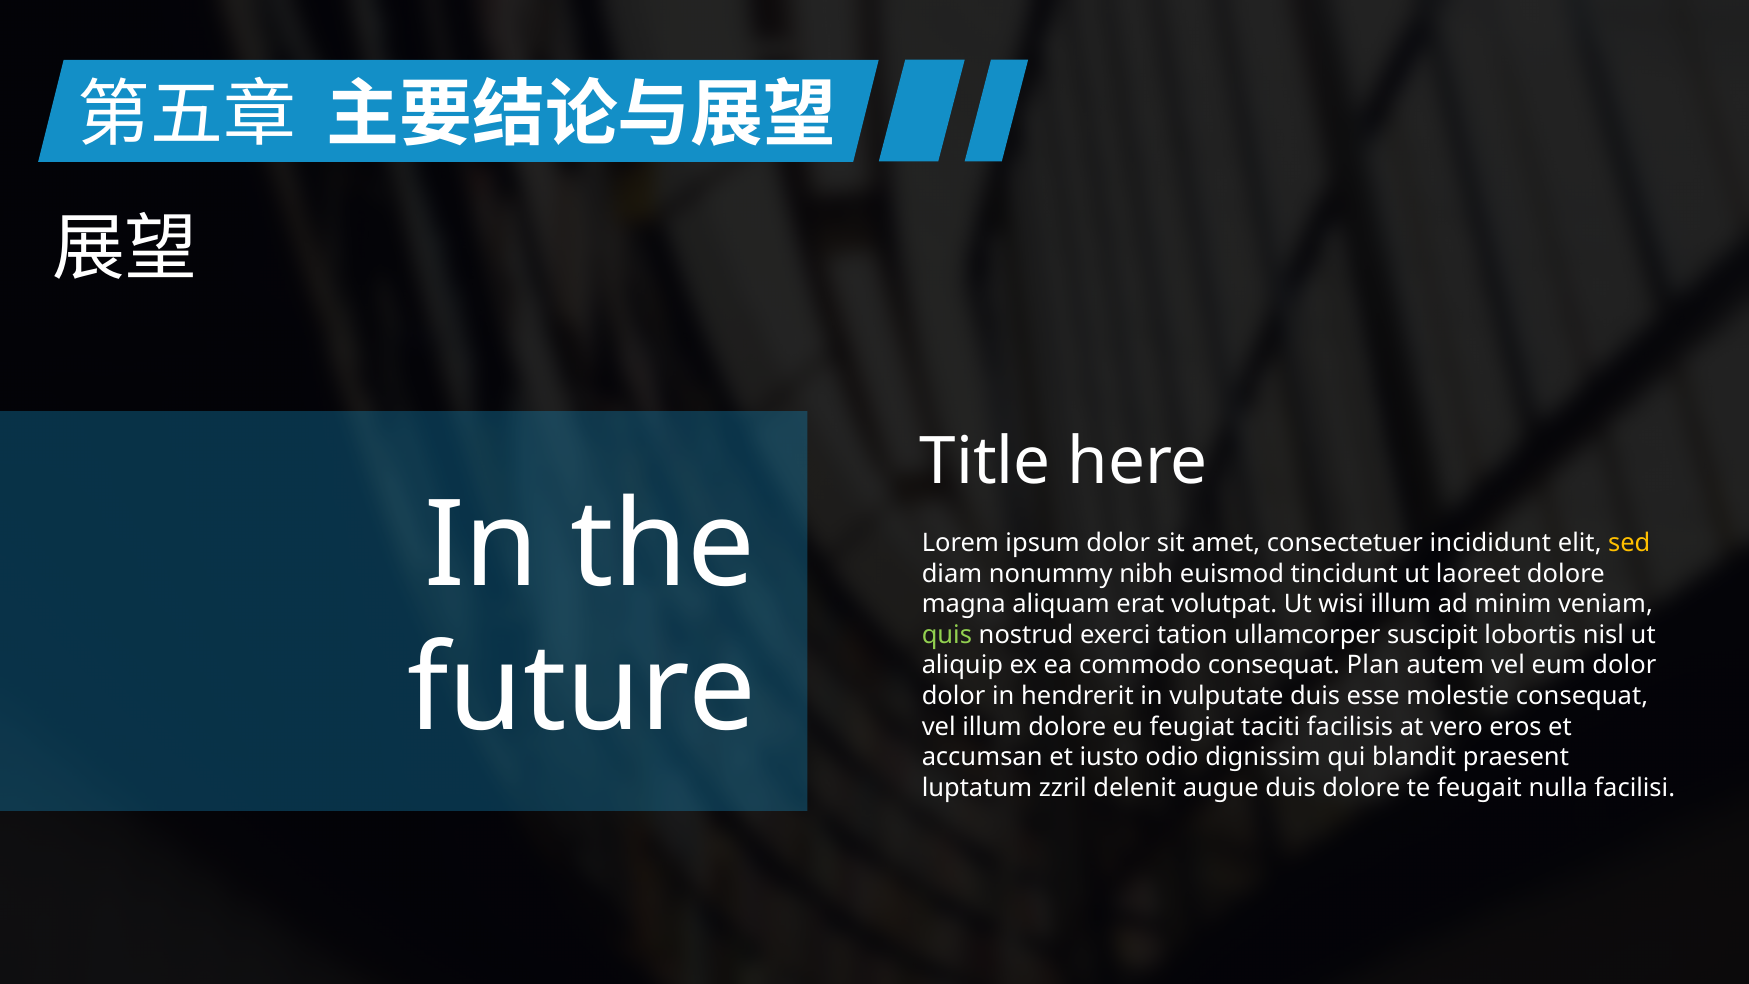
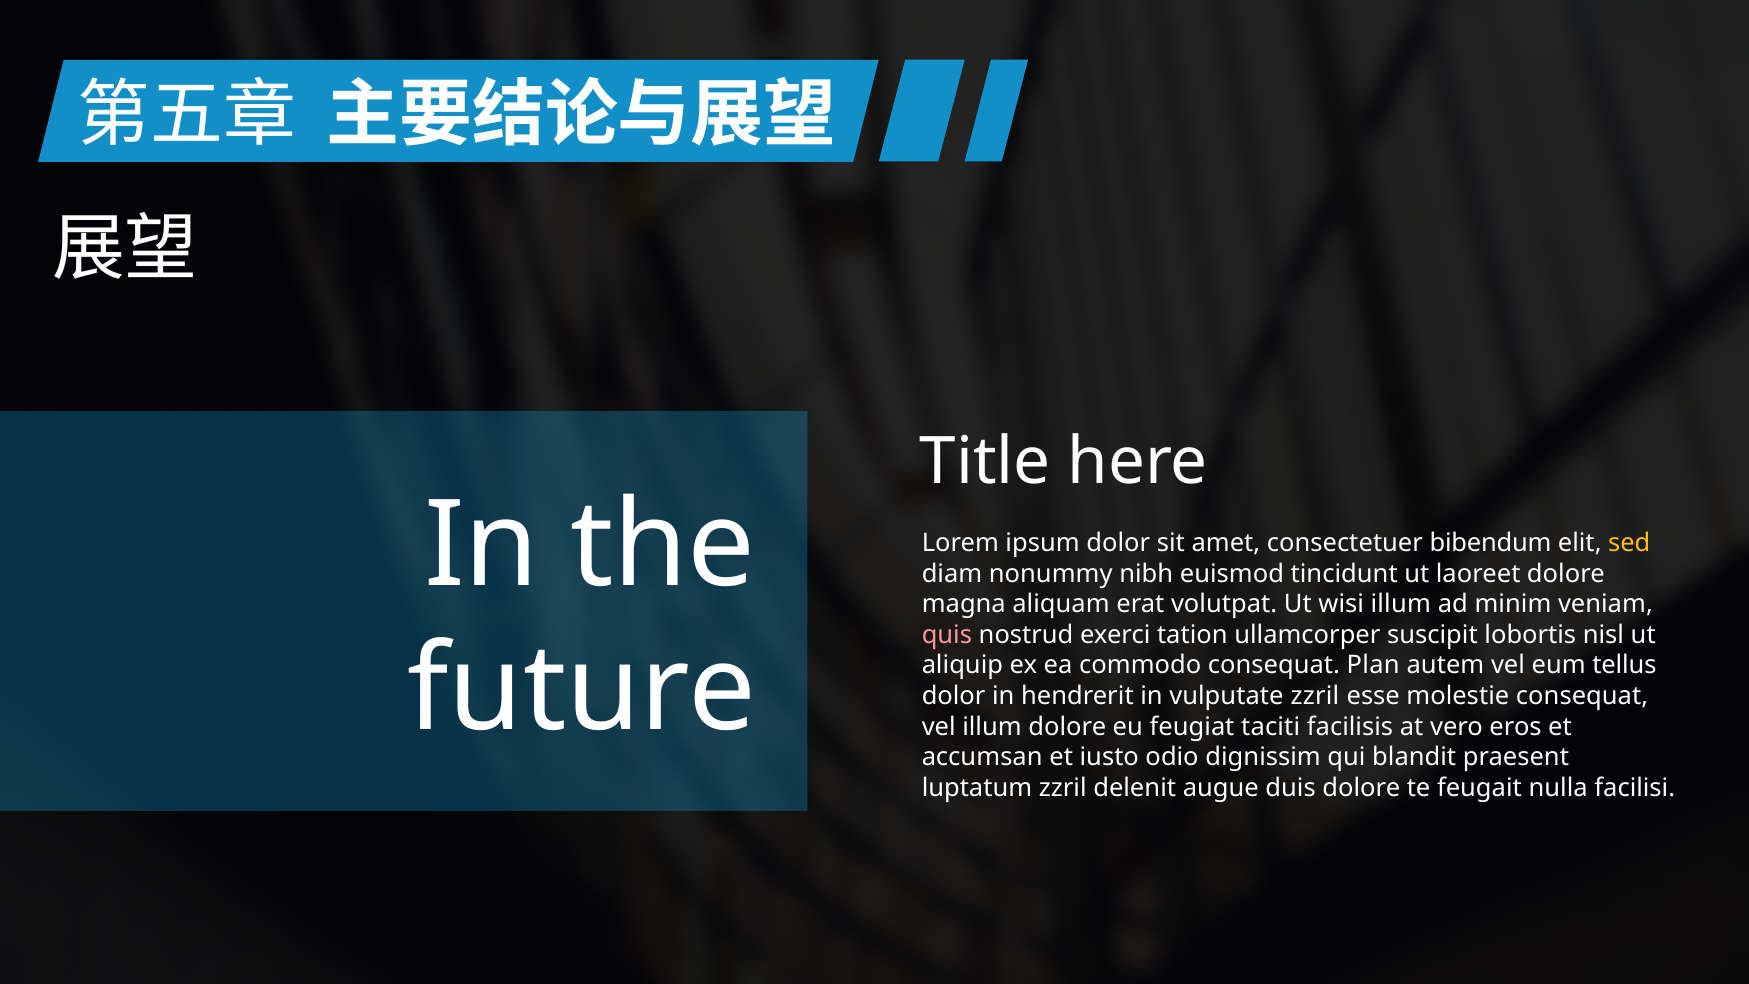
incididunt: incididunt -> bibendum
quis colour: light green -> pink
eum dolor: dolor -> tellus
vulputate duis: duis -> zzril
